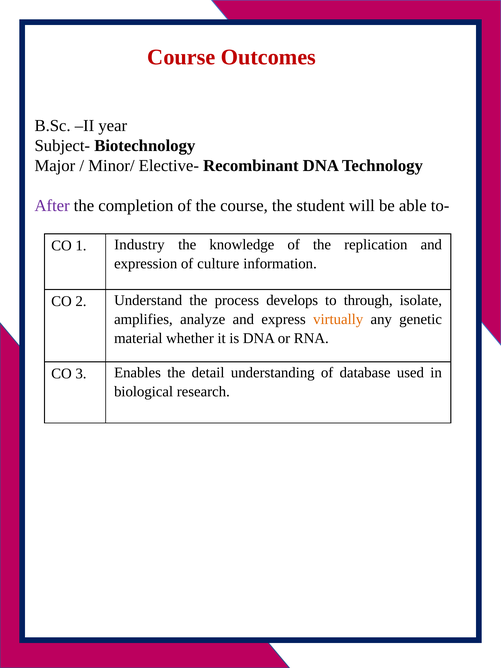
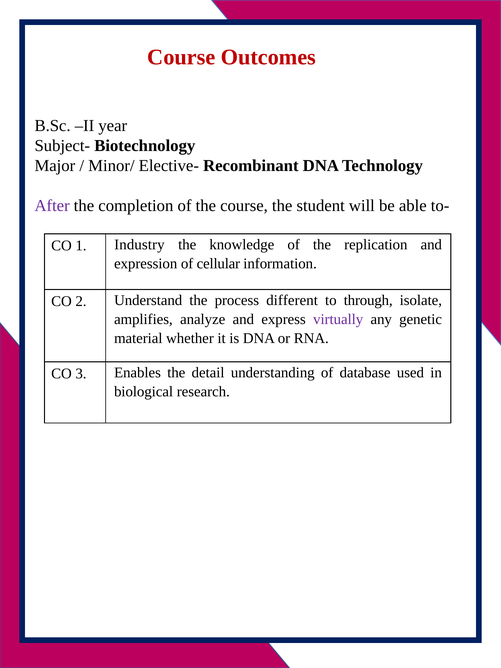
culture: culture -> cellular
develops: develops -> different
virtually colour: orange -> purple
